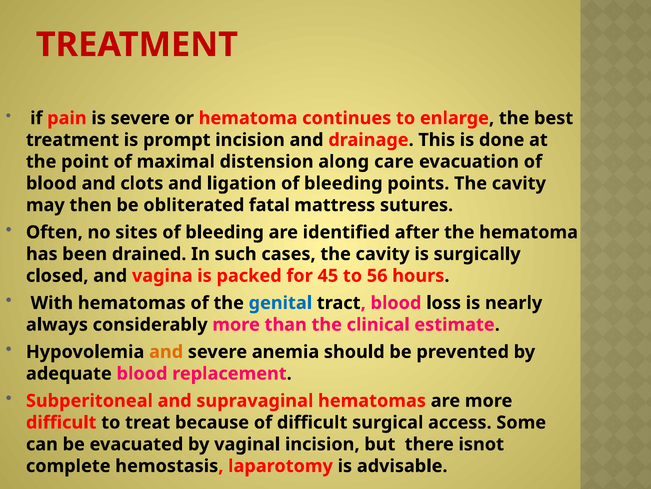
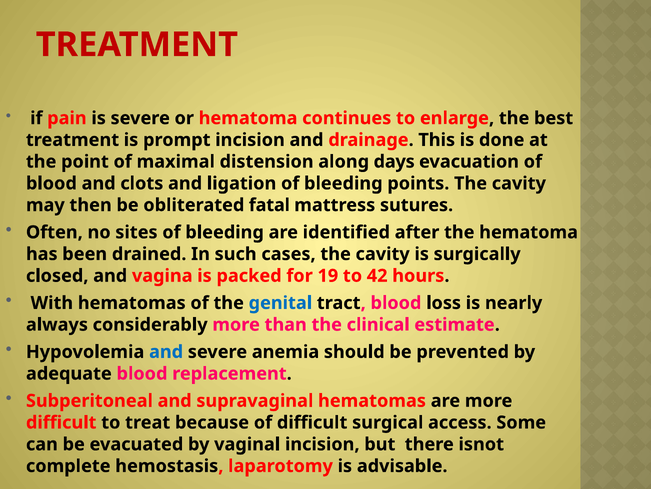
care: care -> days
45: 45 -> 19
56: 56 -> 42
and at (166, 351) colour: orange -> blue
